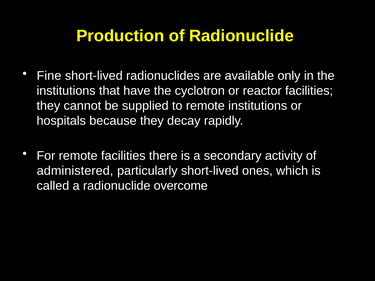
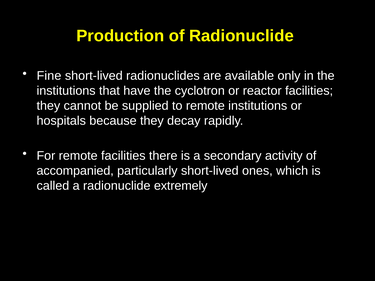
administered: administered -> accompanied
overcome: overcome -> extremely
